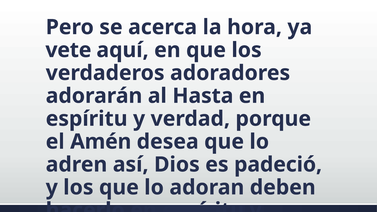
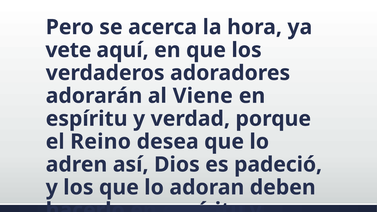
Hasta: Hasta -> Viene
Amén: Amén -> Reino
